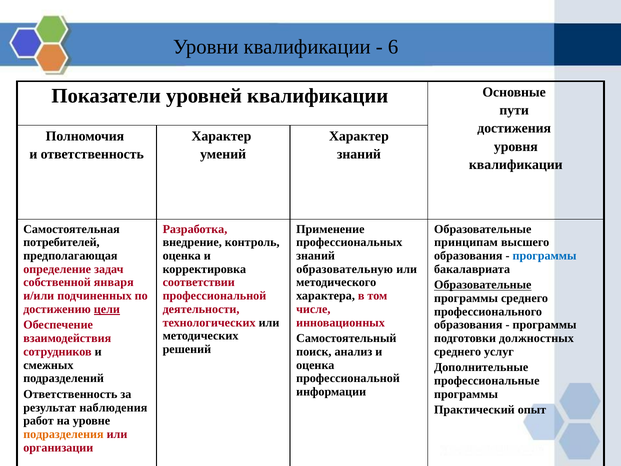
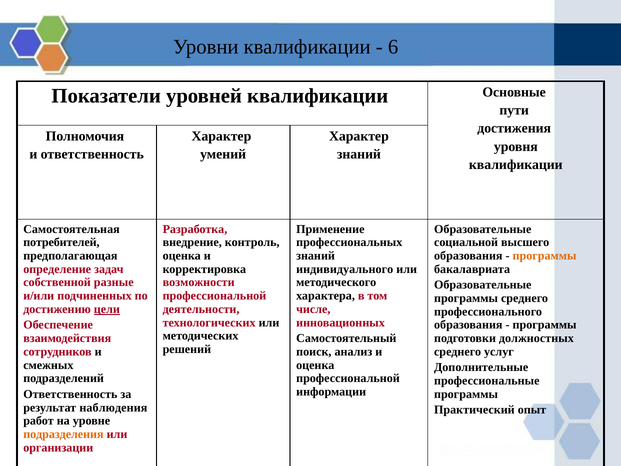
принципам: принципам -> социальной
программы at (545, 256) colour: blue -> orange
образовательную: образовательную -> индивидуального
января: января -> разные
соответствии: соответствии -> возможности
Образовательные at (483, 285) underline: present -> none
